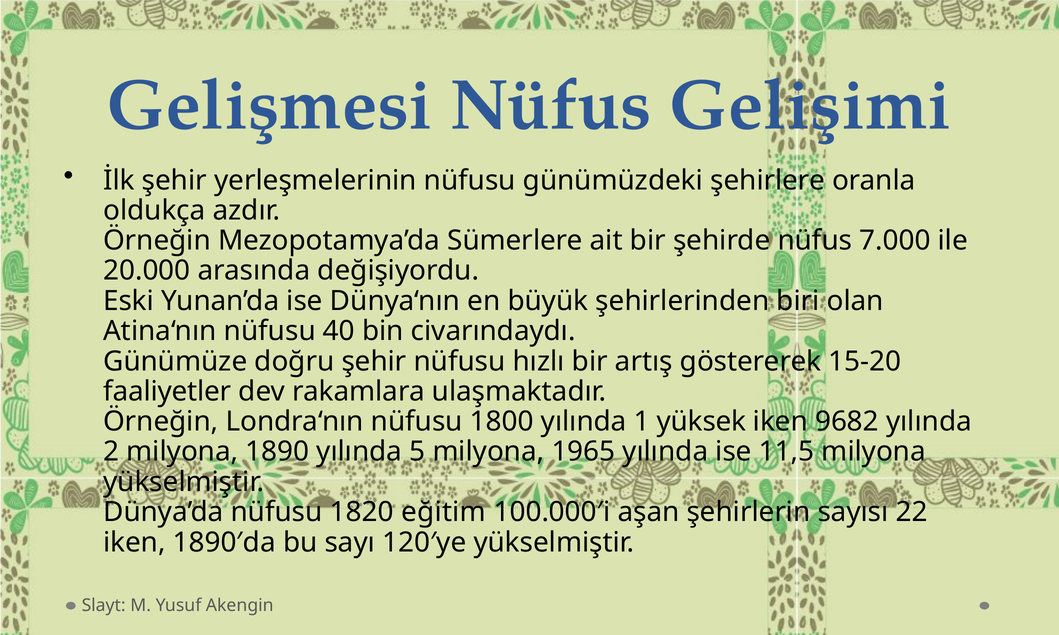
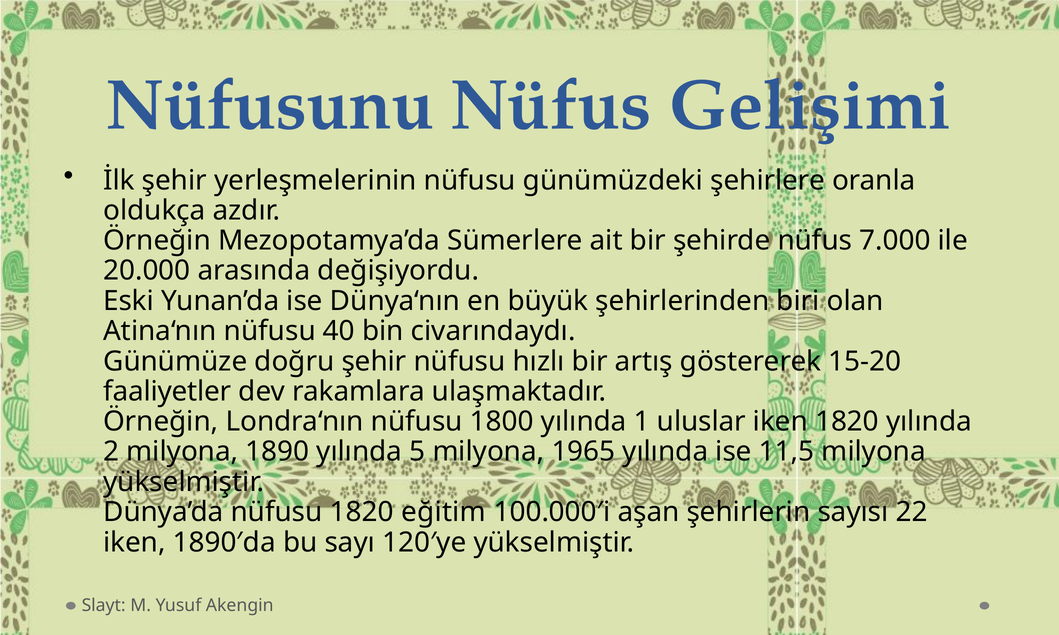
Gelişmesi: Gelişmesi -> Nüfusunu
yüksek: yüksek -> uluslar
iken 9682: 9682 -> 1820
